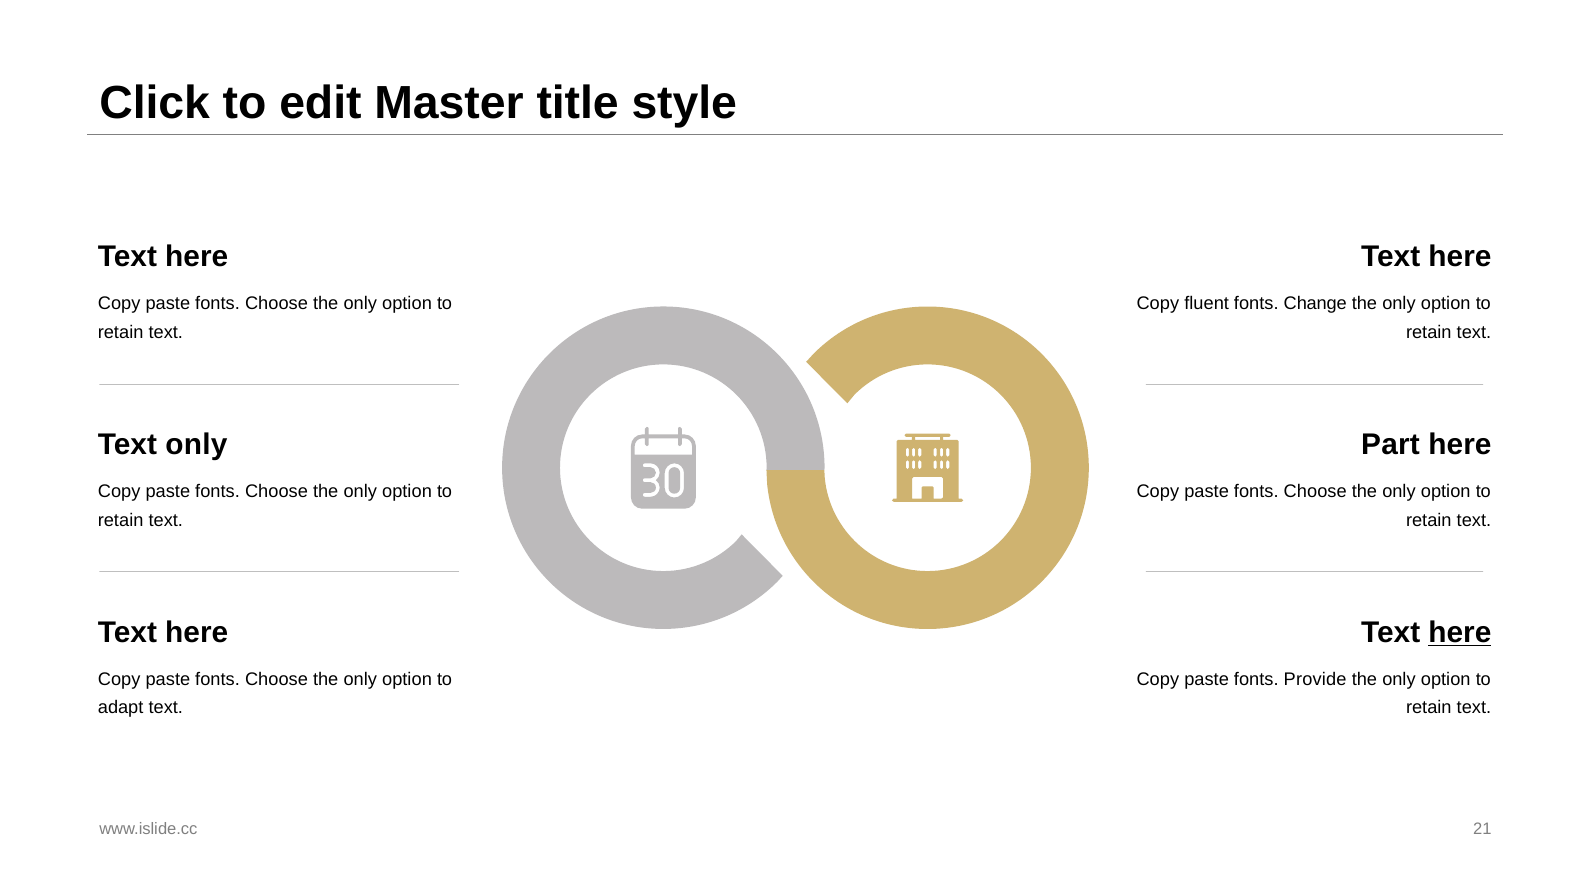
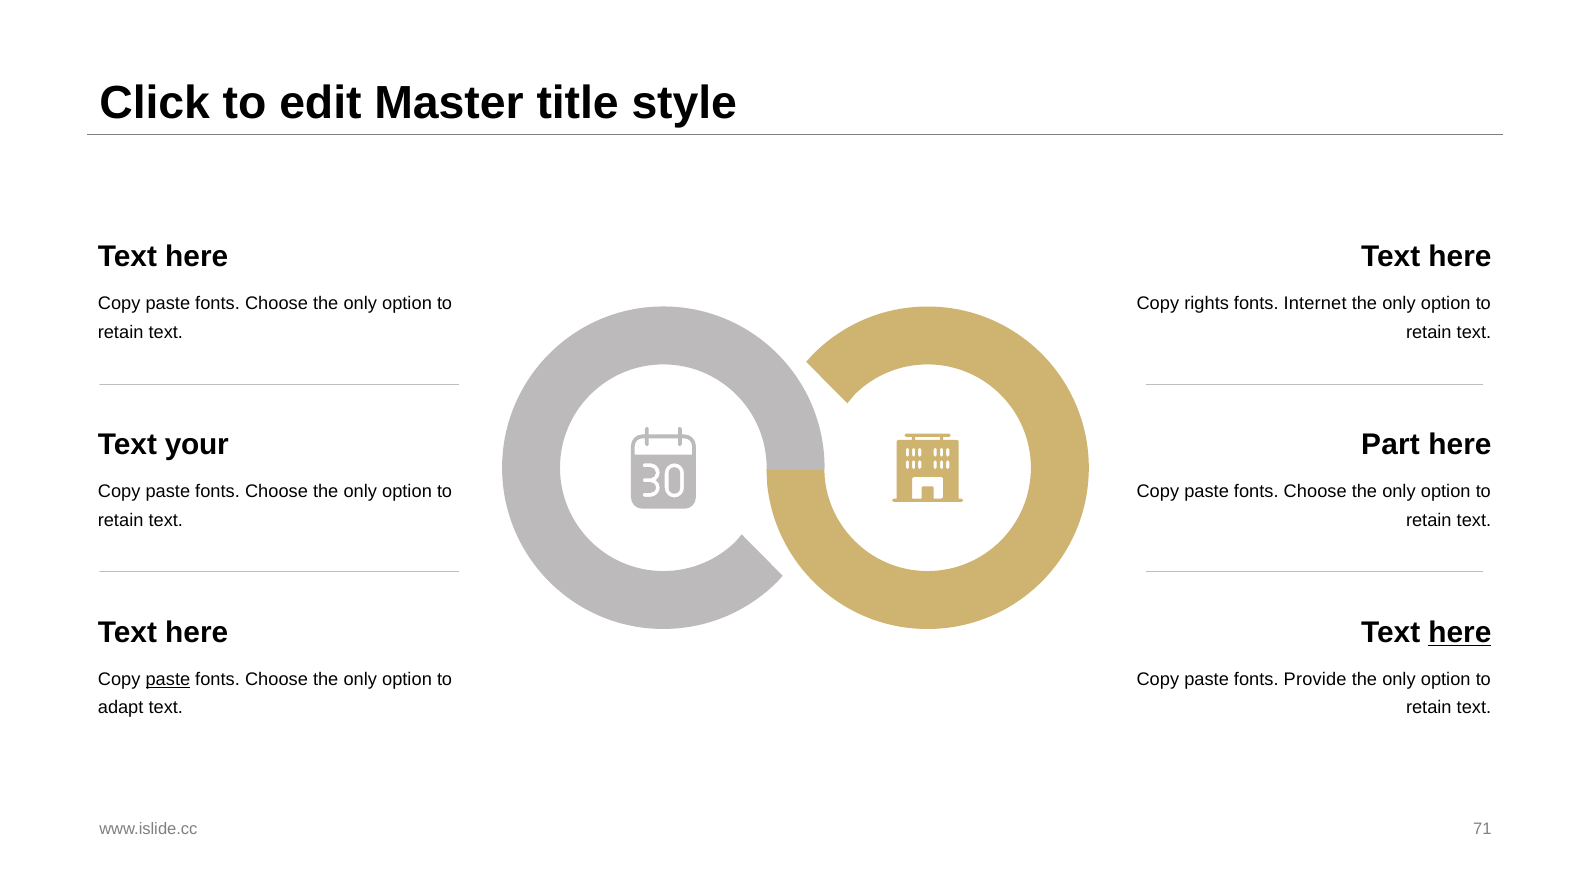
fluent: fluent -> rights
Change: Change -> Internet
Text only: only -> your
paste at (168, 679) underline: none -> present
21: 21 -> 71
